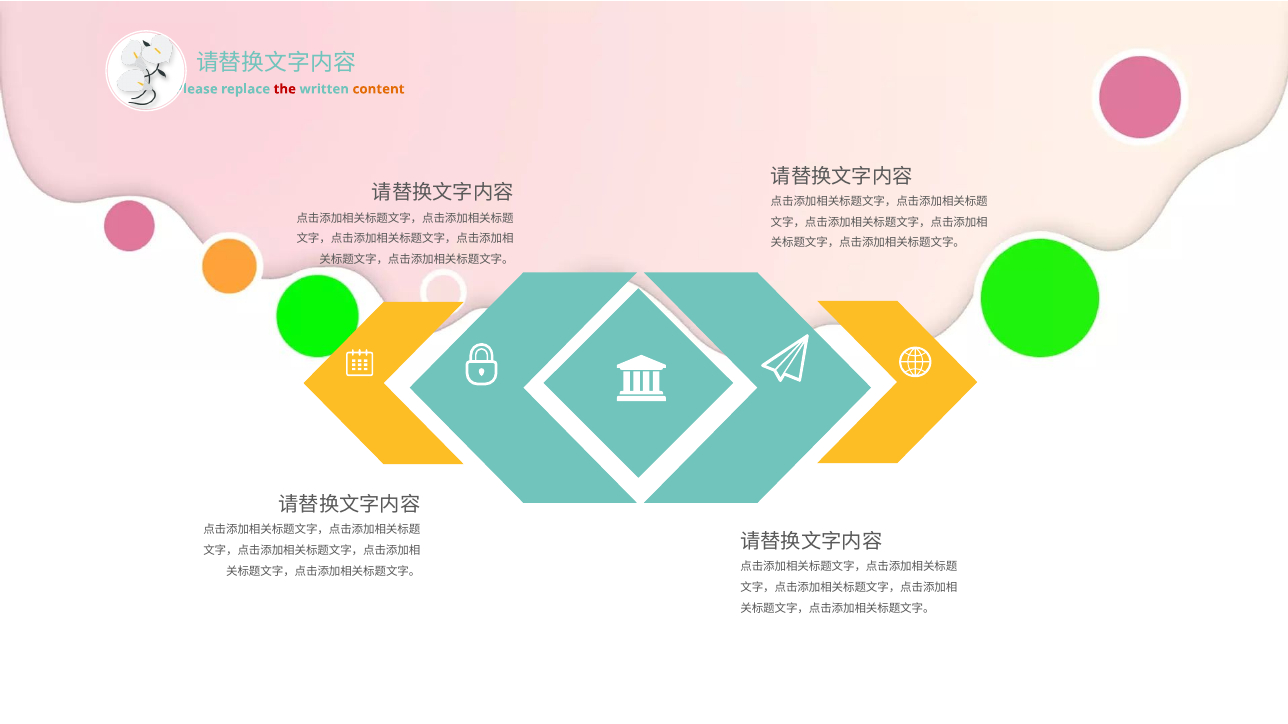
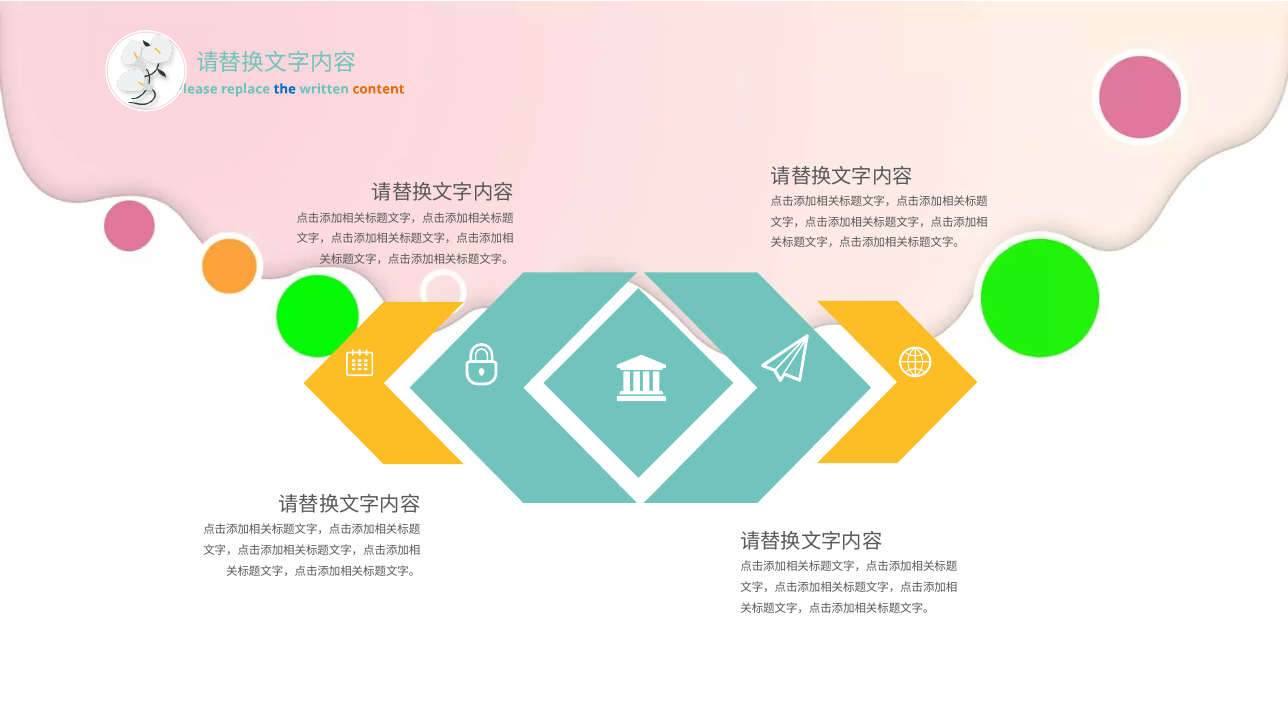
the colour: red -> blue
